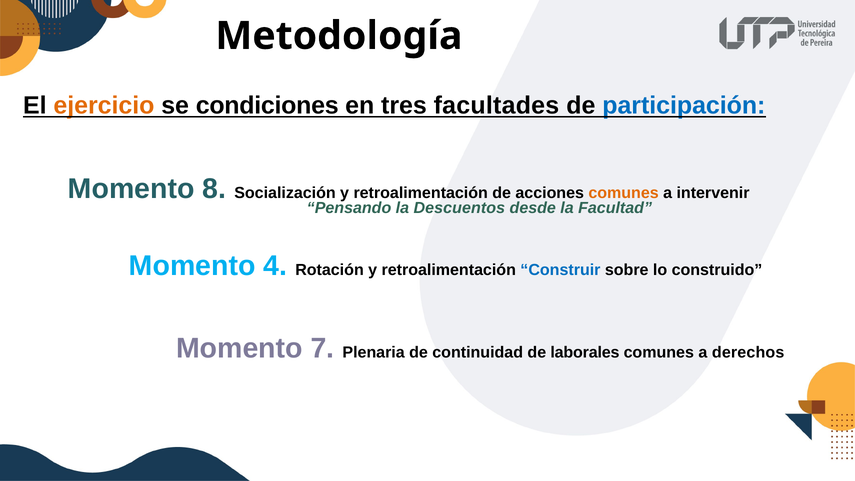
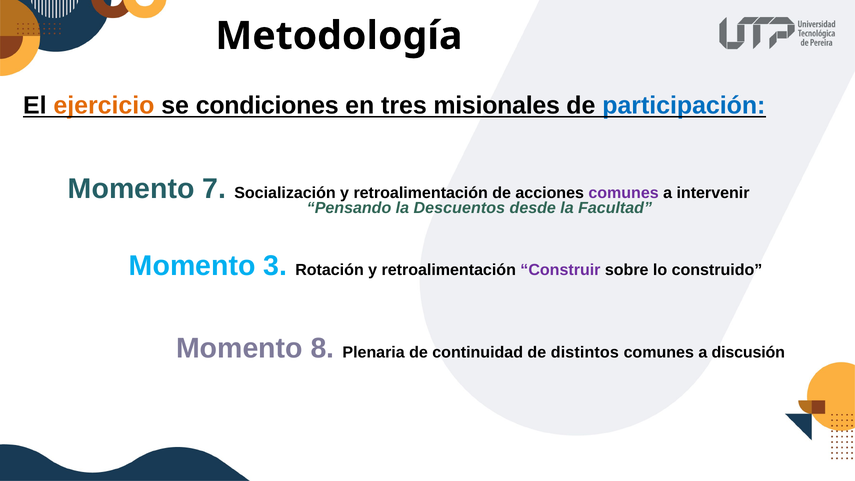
facultades: facultades -> misionales
8: 8 -> 7
comunes at (624, 193) colour: orange -> purple
4: 4 -> 3
Construir colour: blue -> purple
7: 7 -> 8
laborales: laborales -> distintos
derechos: derechos -> discusión
